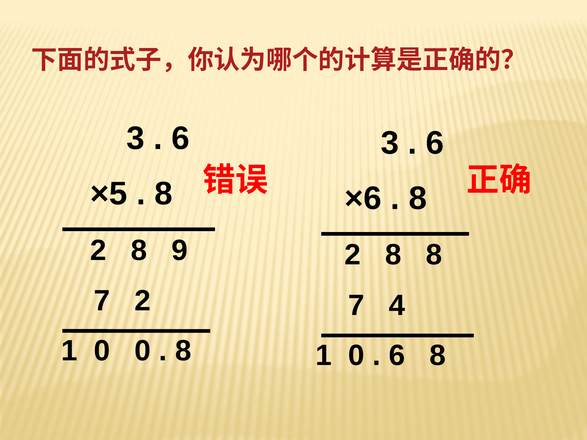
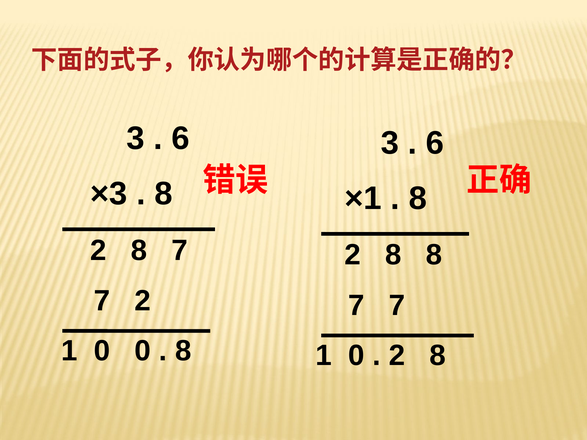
×5: ×5 -> ×3
×6: ×6 -> ×1
2 8 9: 9 -> 7
4 at (397, 306): 4 -> 7
6 at (397, 356): 6 -> 2
